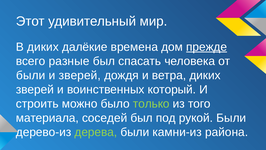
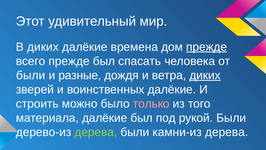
всего разные: разные -> прежде
и зверей: зверей -> разные
диких at (205, 75) underline: none -> present
воинственных который: который -> далёкие
только colour: light green -> pink
материала соседей: соседей -> далёкие
камни-из района: района -> дерева
